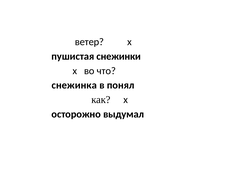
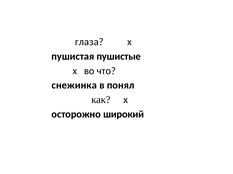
ветер: ветер -> глаза
снежинки: снежинки -> пушистые
выдумал: выдумал -> широкий
